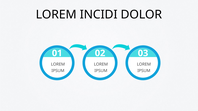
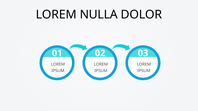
INCIDI: INCIDI -> NULLA
